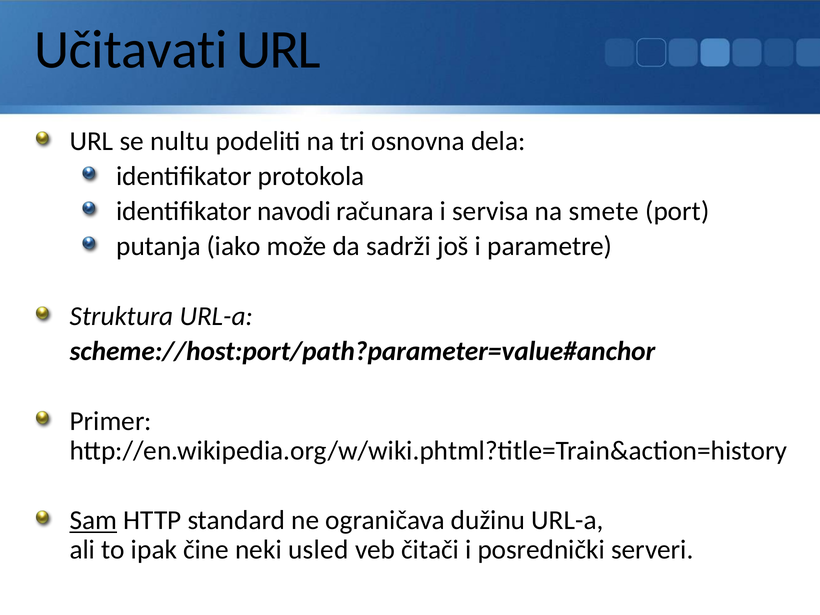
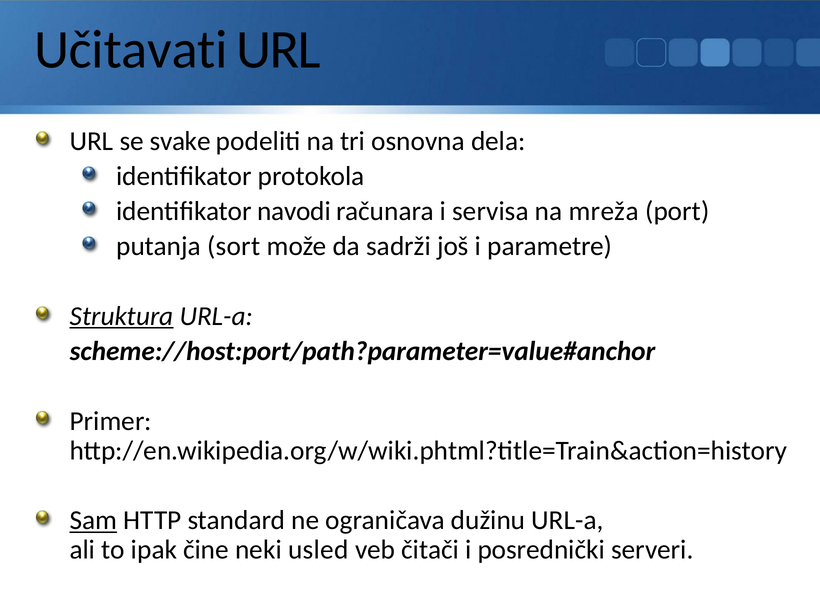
nultu: nultu -> svake
smete: smete -> mreža
iako: iako -> sort
Struktura underline: none -> present
